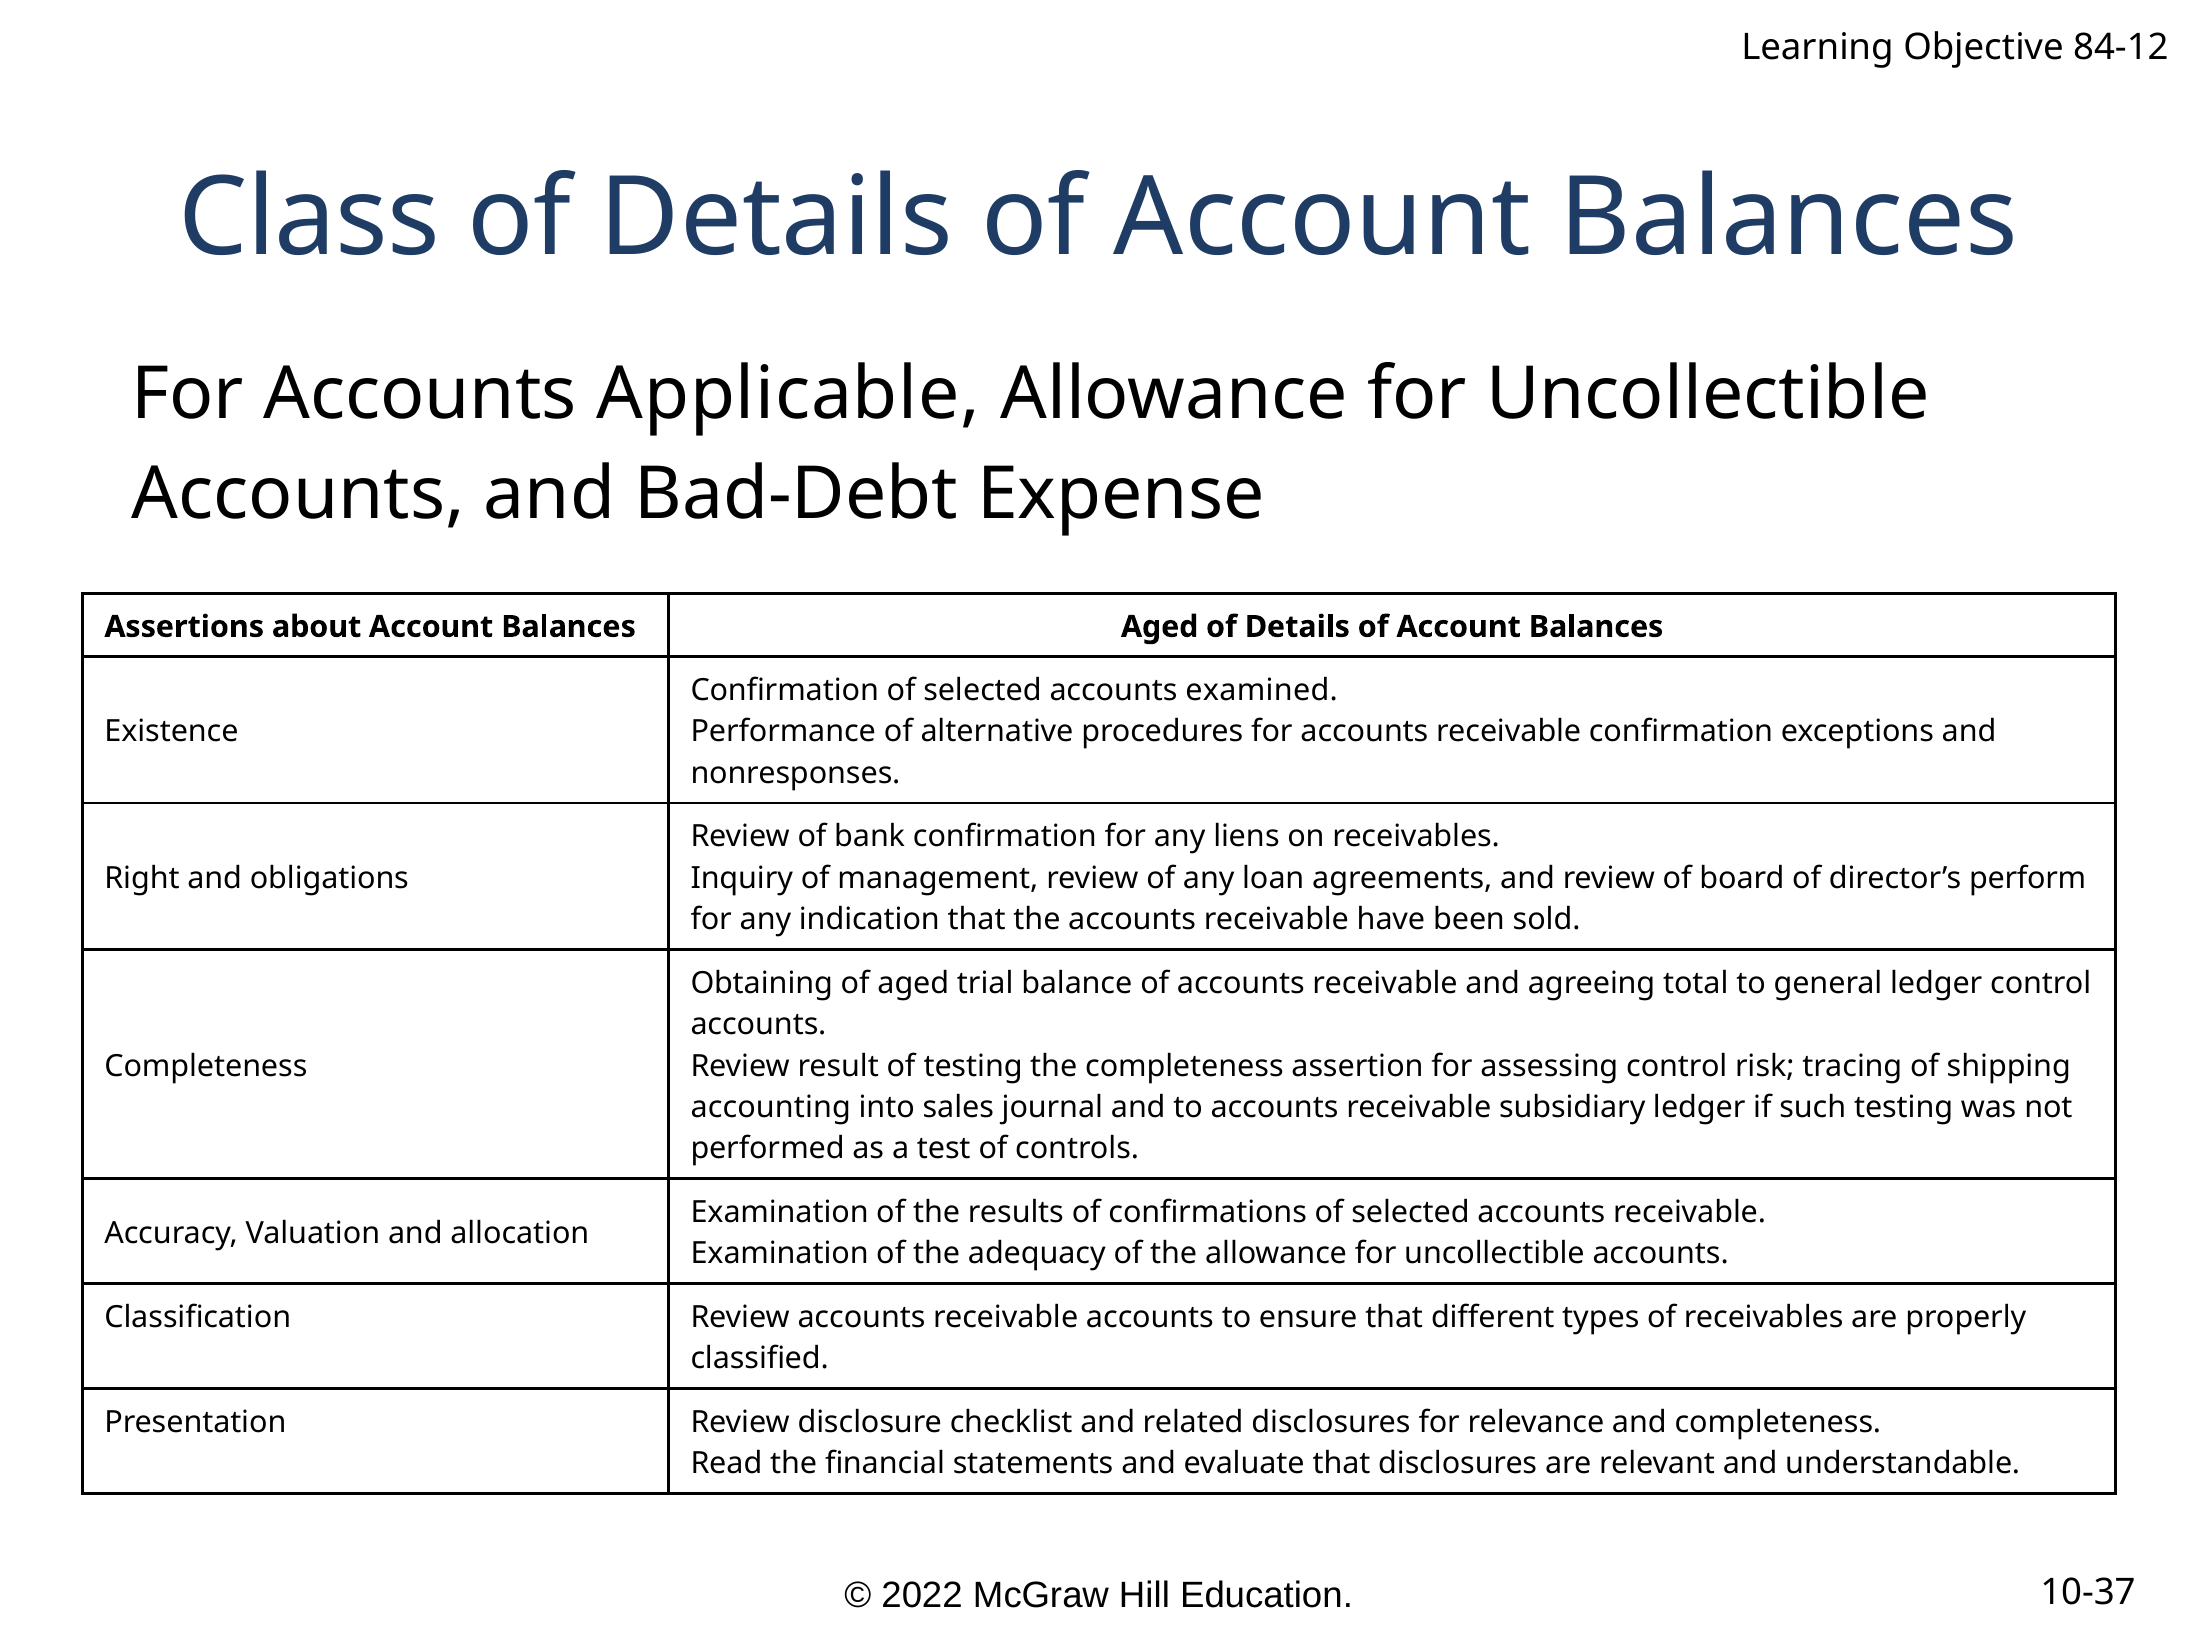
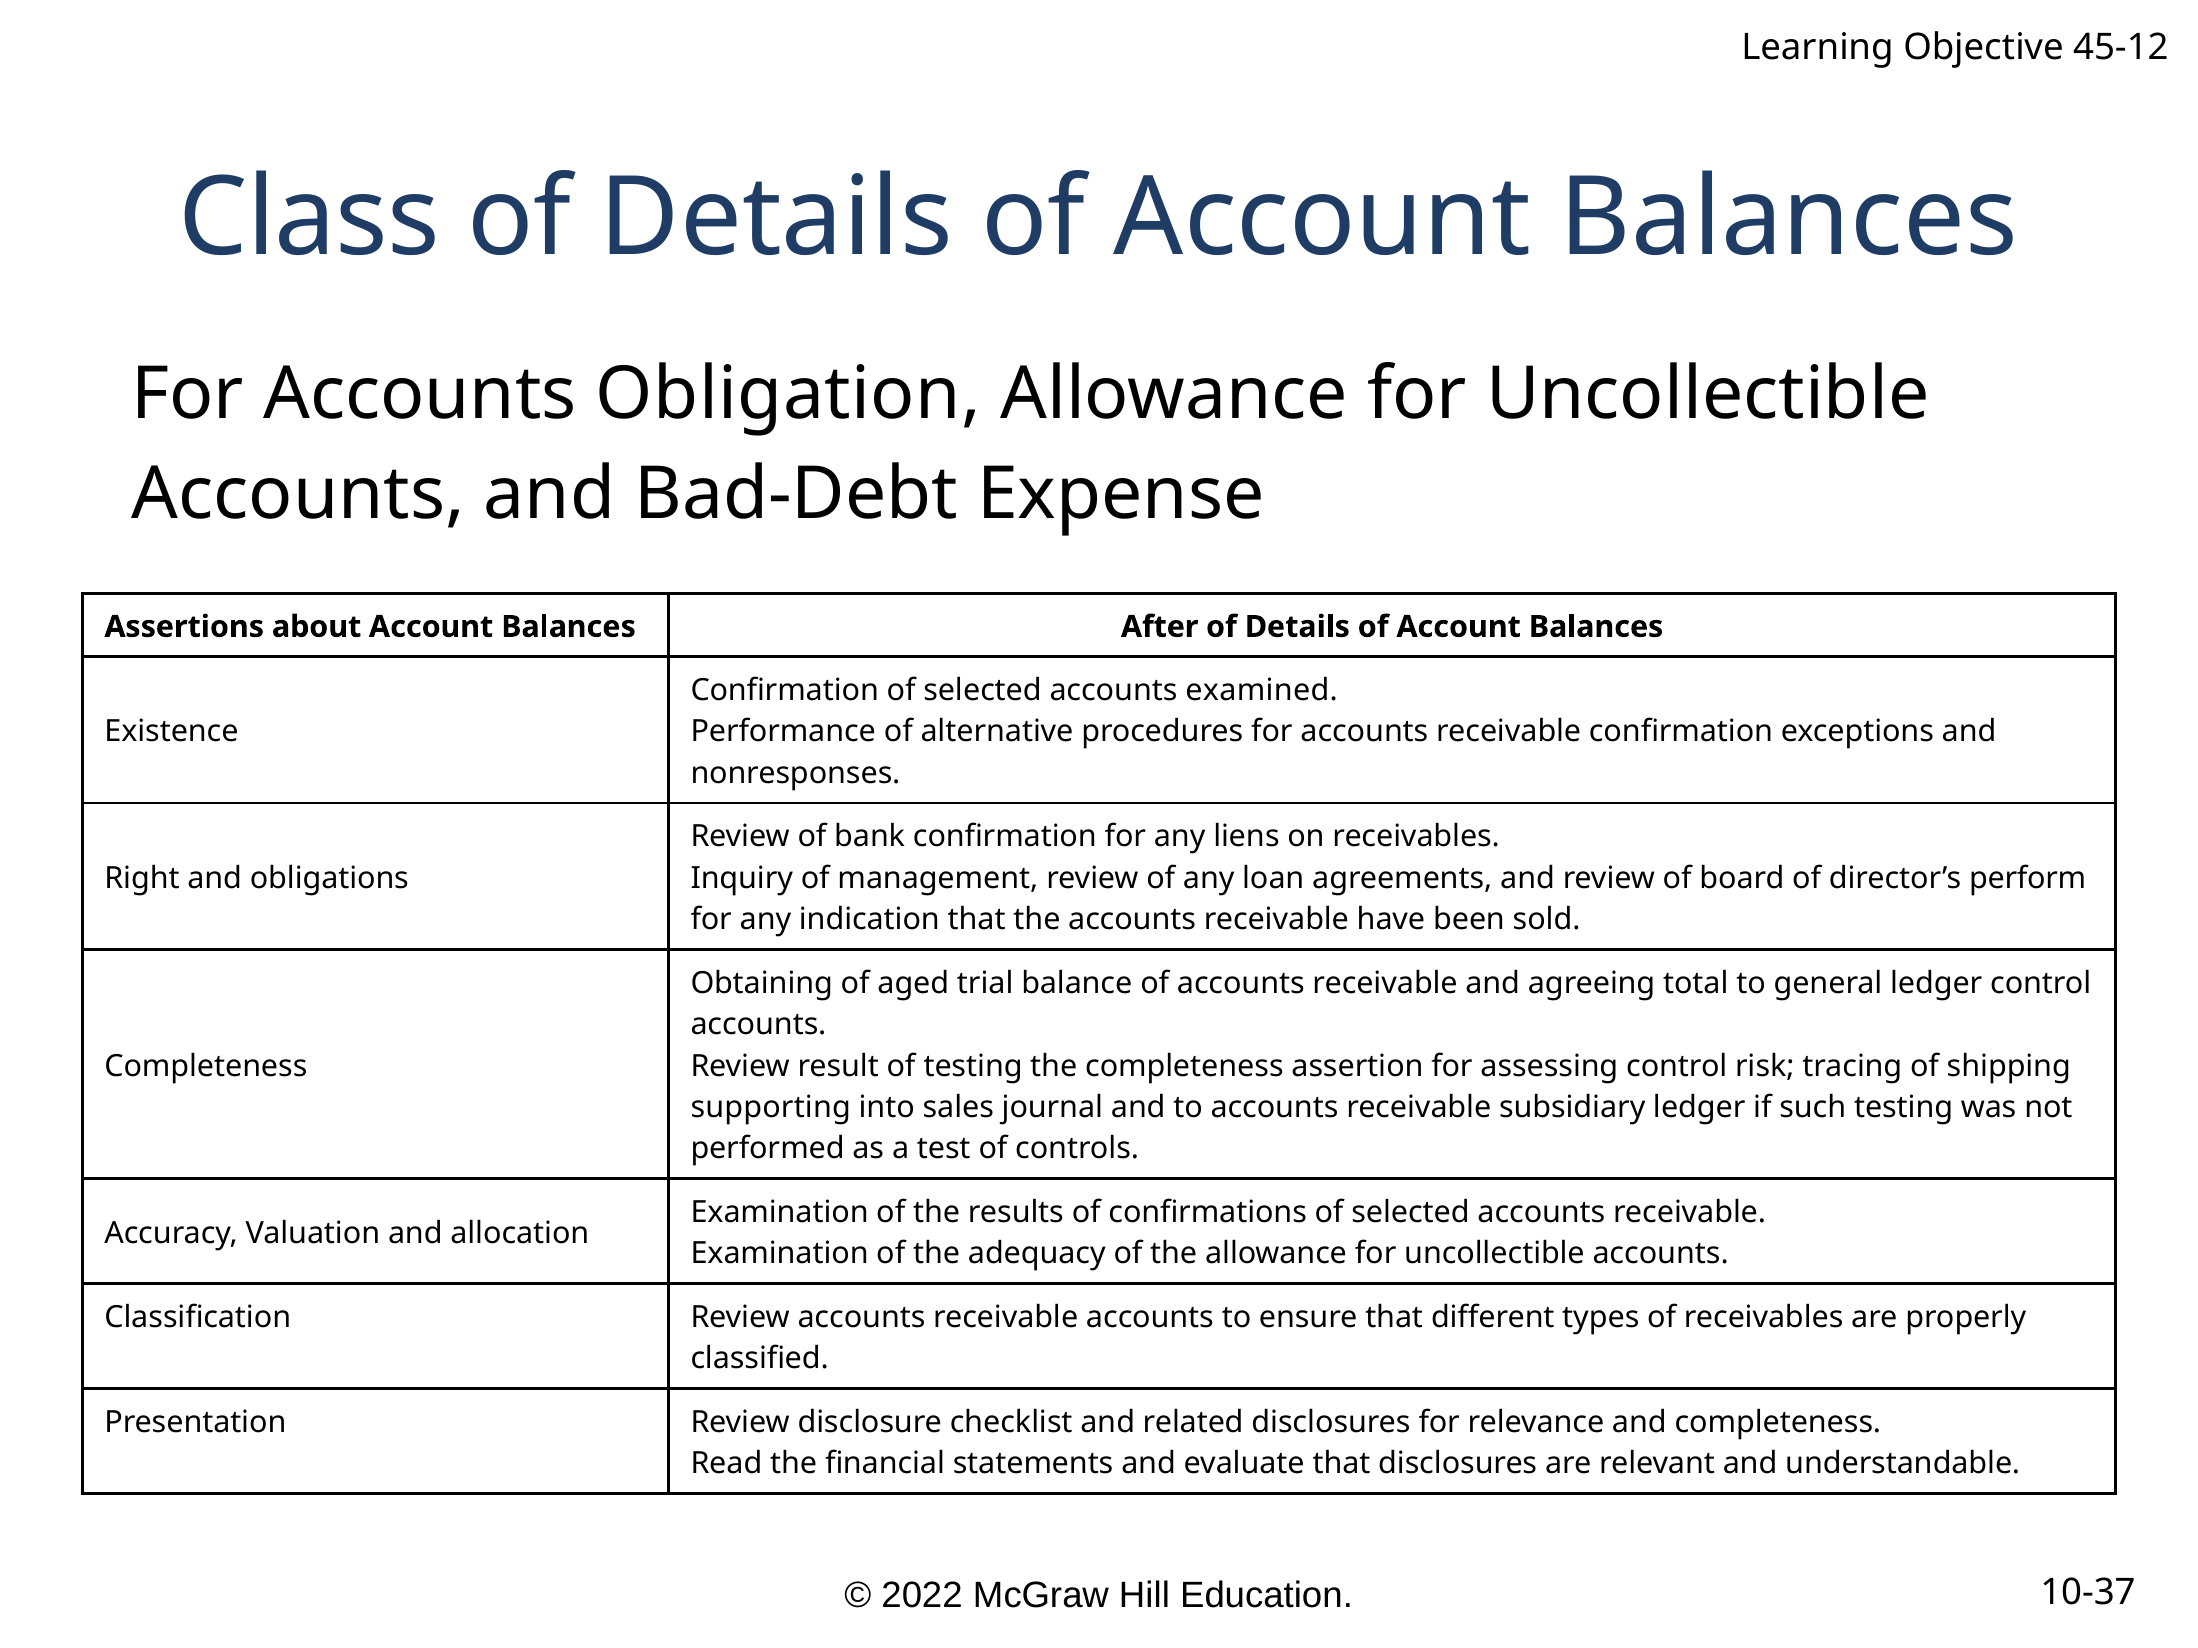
84-12: 84-12 -> 45-12
Applicable: Applicable -> Obligation
Balances Aged: Aged -> After
accounting: accounting -> supporting
